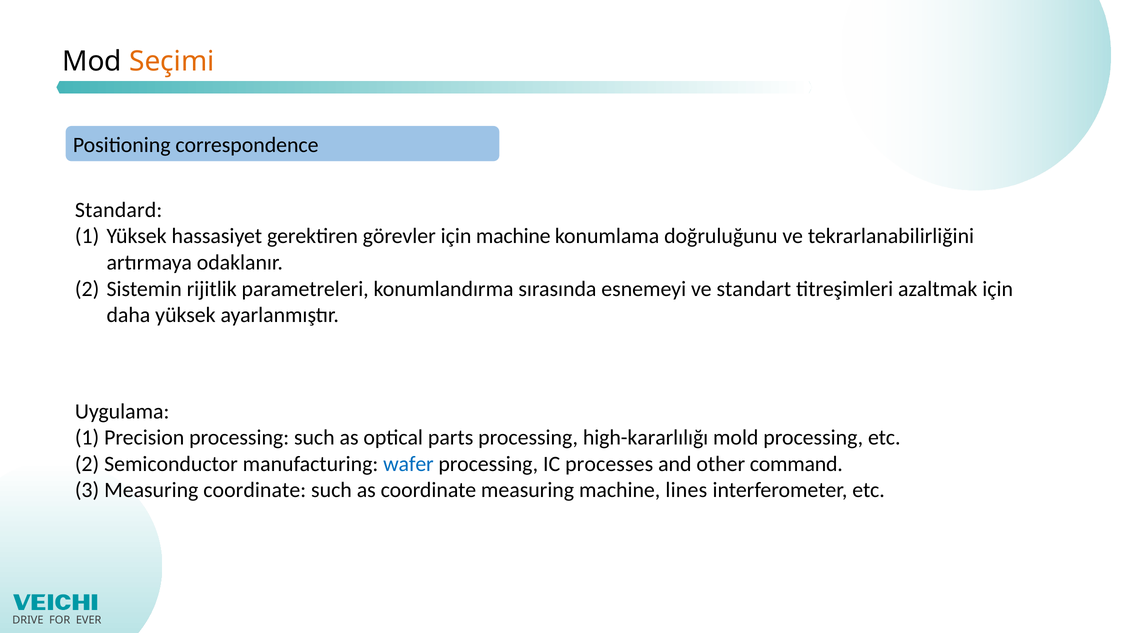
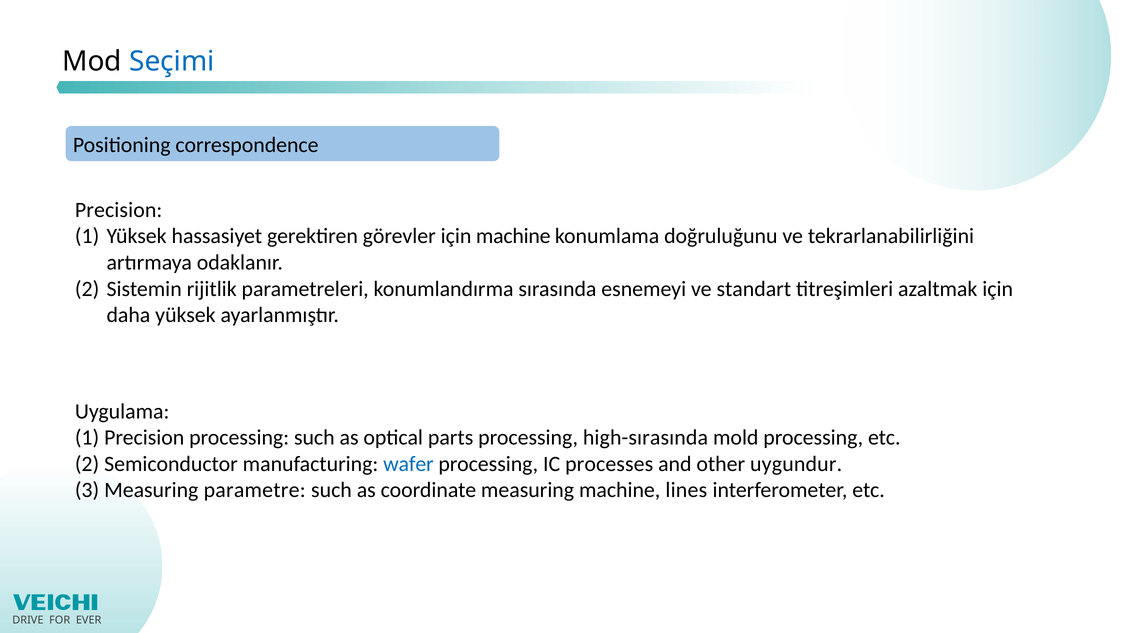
Seçimi colour: orange -> blue
Standard at (119, 210): Standard -> Precision
high-kararlılığı: high-kararlılığı -> high-sırasında
command: command -> uygundur
Measuring coordinate: coordinate -> parametre
